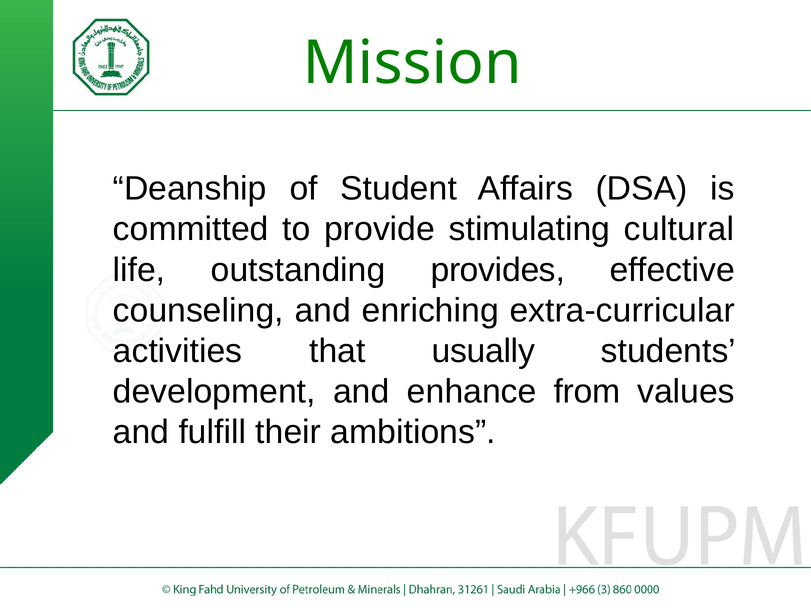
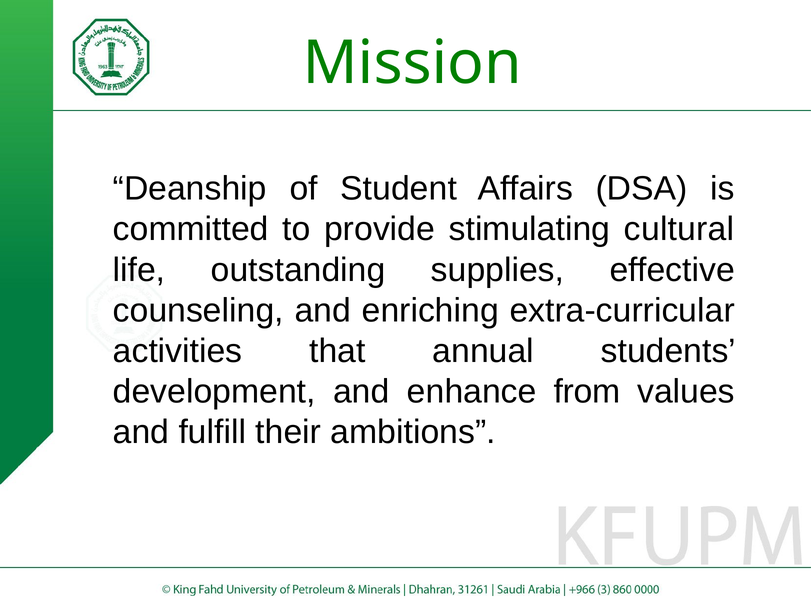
provides: provides -> supplies
usually: usually -> annual
